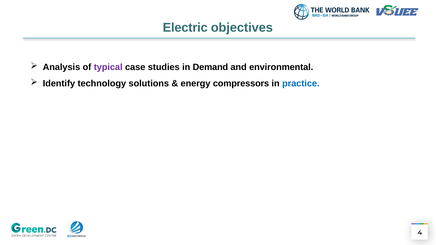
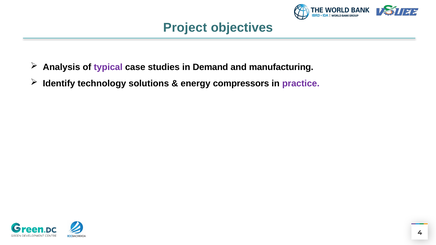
Electric: Electric -> Project
environmental: environmental -> manufacturing
practice colour: blue -> purple
